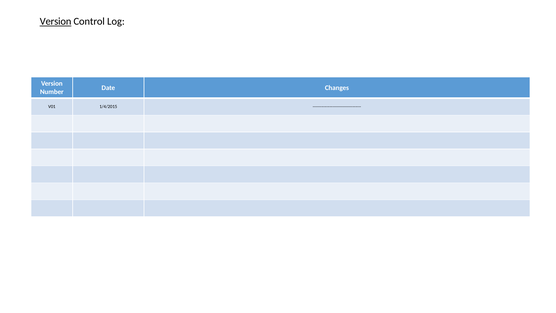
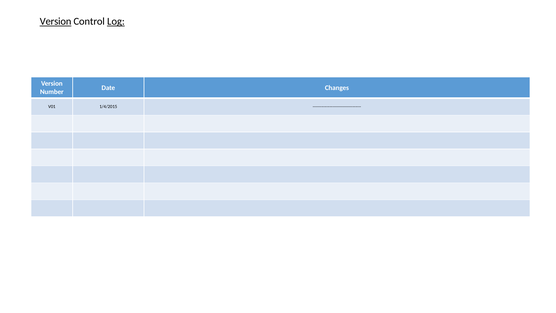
Log underline: none -> present
